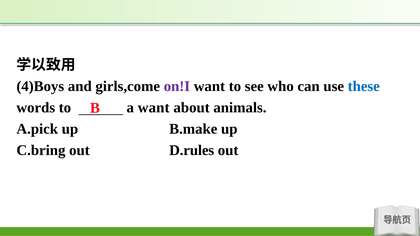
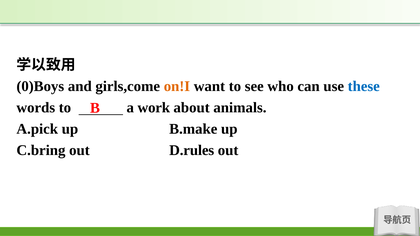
4)Boys: 4)Boys -> 0)Boys
on!I colour: purple -> orange
a want: want -> work
